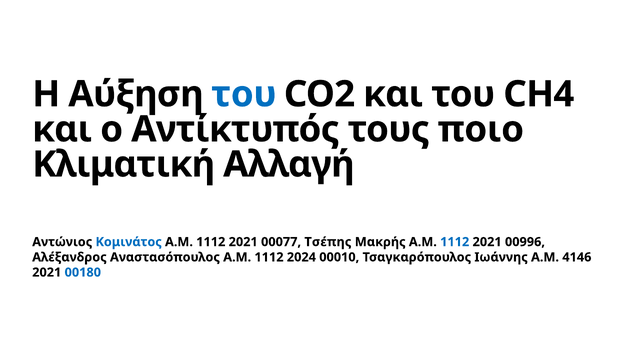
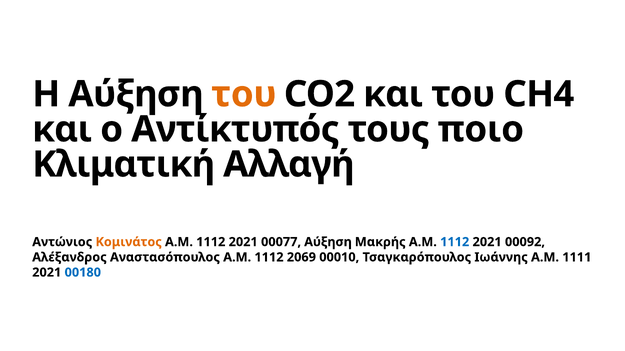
του at (244, 94) colour: blue -> orange
Κομινάτος colour: blue -> orange
00077 Τσέπης: Τσέπης -> Αύξηση
00996: 00996 -> 00092
2024: 2024 -> 2069
4146: 4146 -> 1111
